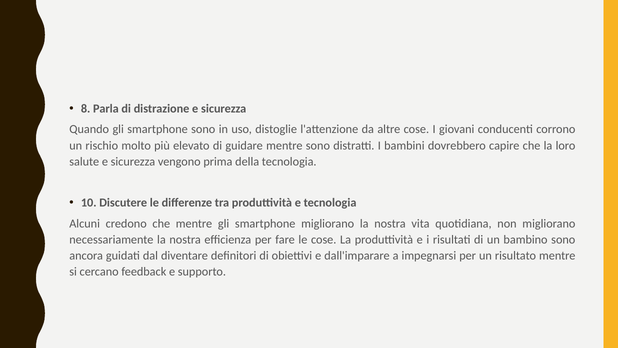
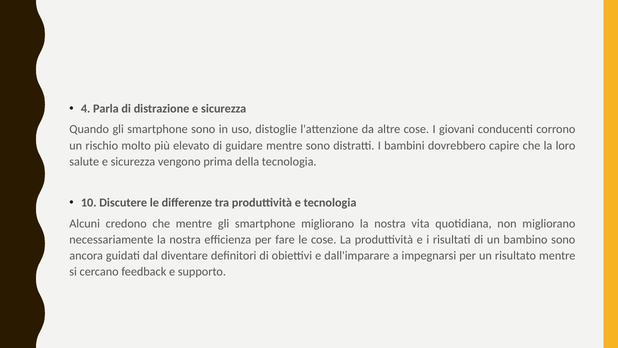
8: 8 -> 4
